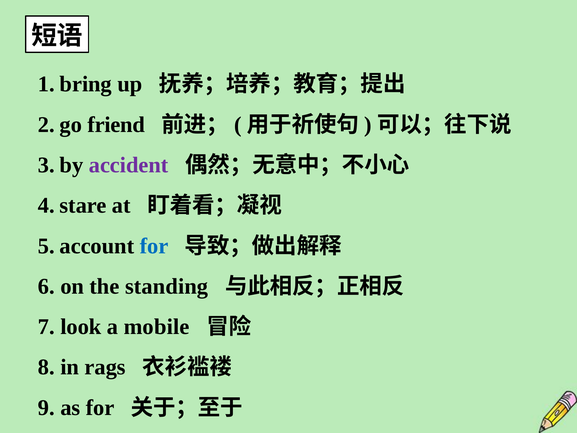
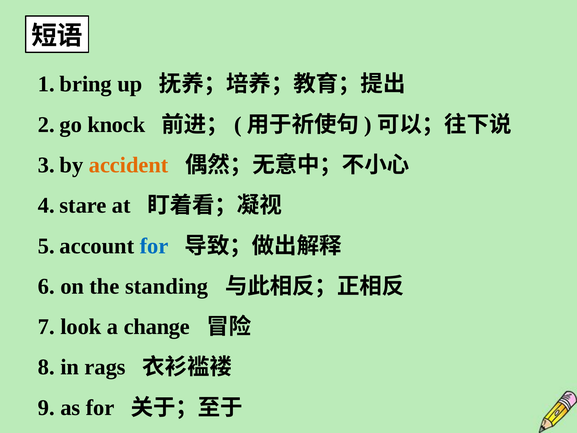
friend: friend -> knock
accident colour: purple -> orange
mobile: mobile -> change
